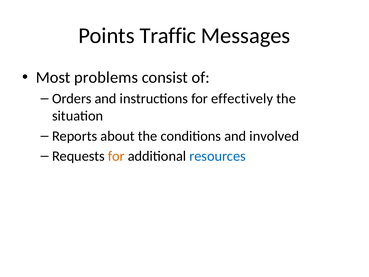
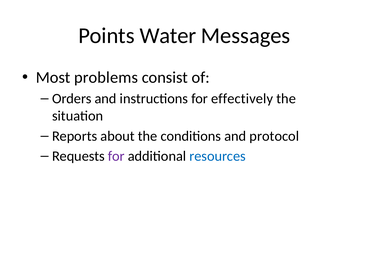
Traffic: Traffic -> Water
involved: involved -> protocol
for at (116, 156) colour: orange -> purple
